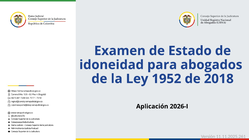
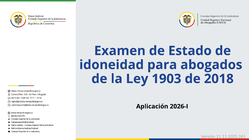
1952: 1952 -> 1903
